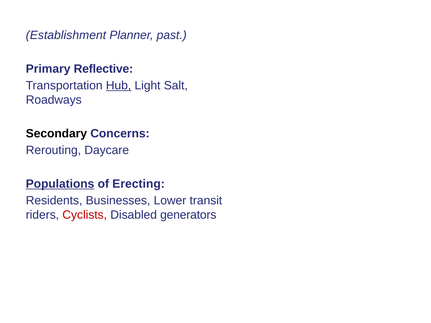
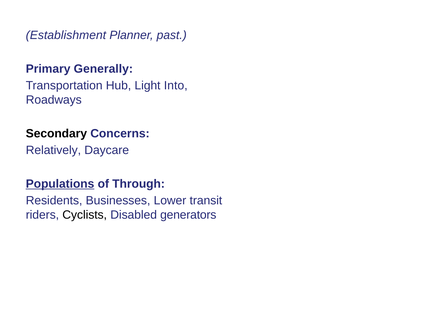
Reflective: Reflective -> Generally
Hub underline: present -> none
Salt: Salt -> Into
Rerouting: Rerouting -> Relatively
Erecting: Erecting -> Through
Cyclists colour: red -> black
